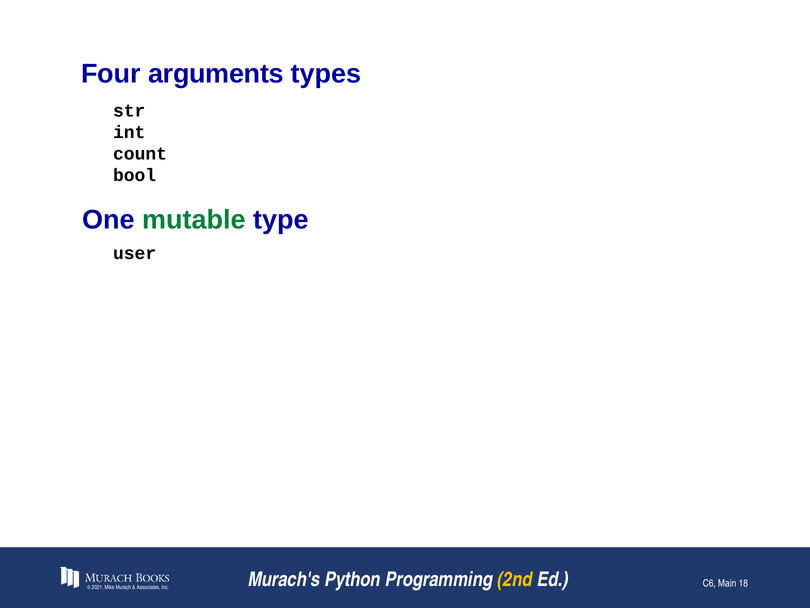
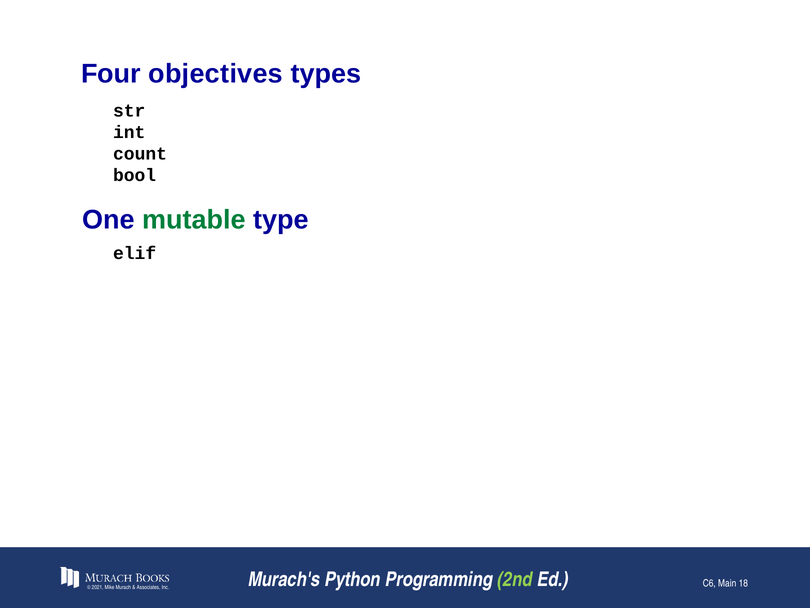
arguments: arguments -> objectives
user: user -> elif
2nd colour: yellow -> light green
